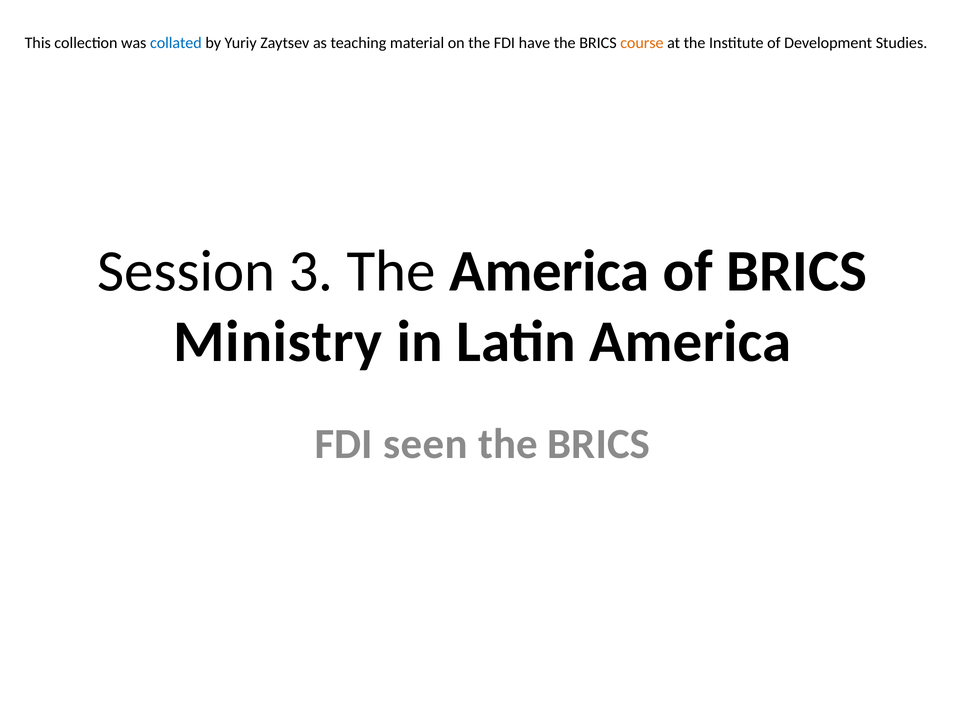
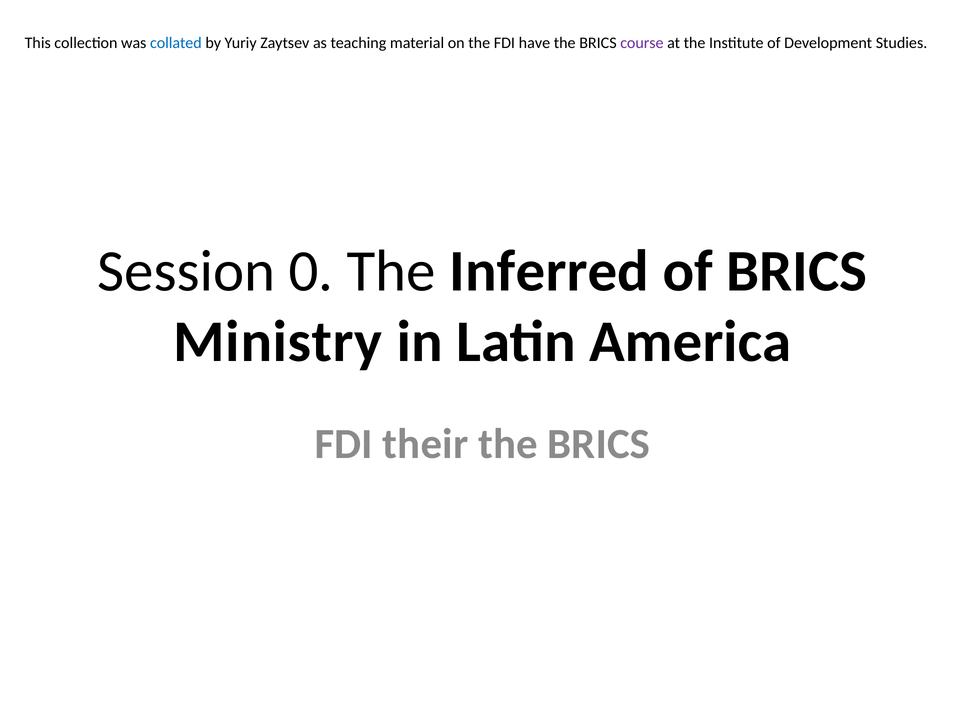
course colour: orange -> purple
3: 3 -> 0
The America: America -> Inferred
seen: seen -> their
